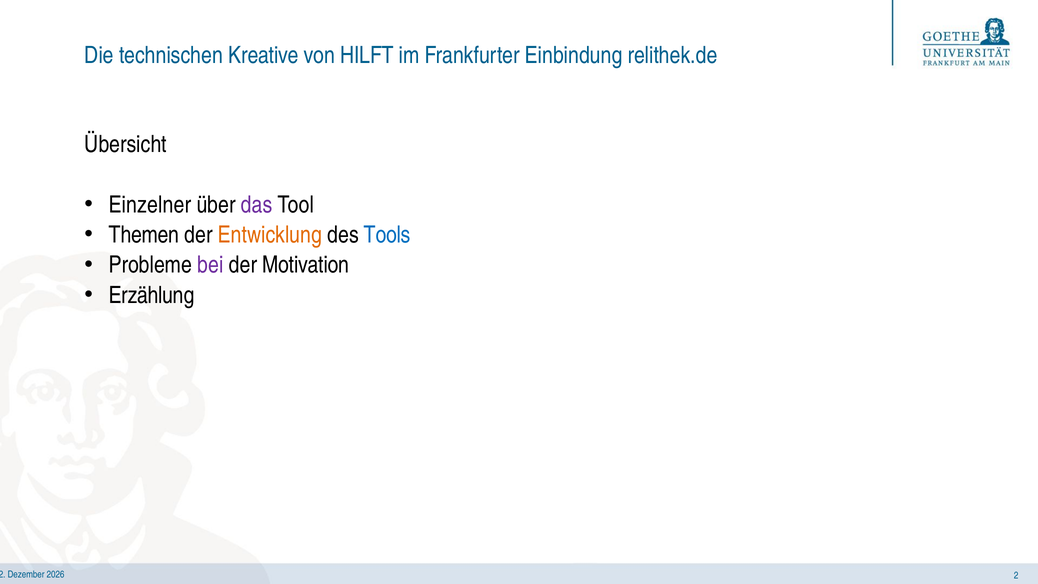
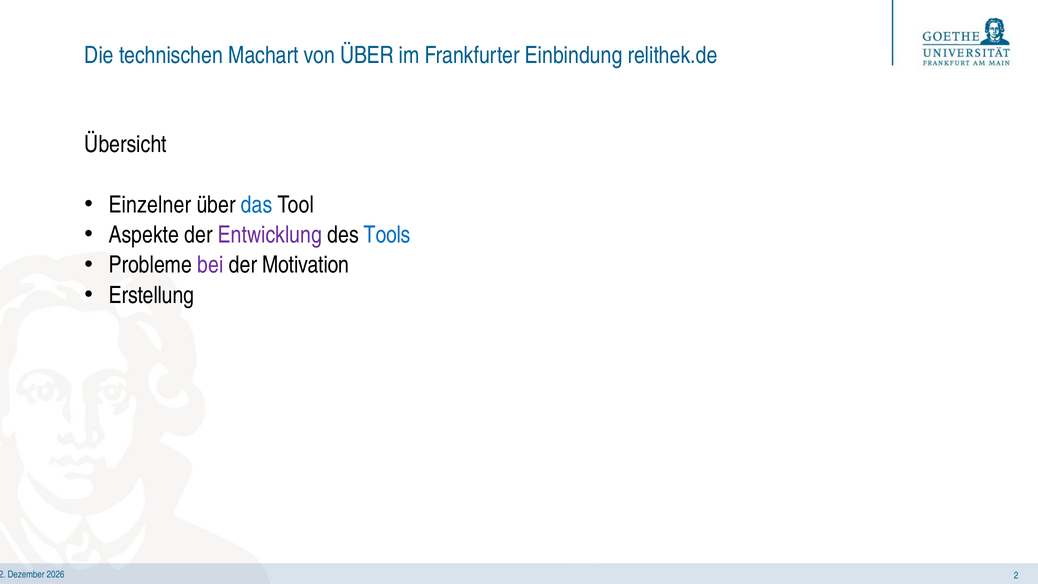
Kreative: Kreative -> Machart
von HILFT: HILFT -> ÜBER
das colour: purple -> blue
Themen: Themen -> Aspekte
Entwicklung colour: orange -> purple
Erzählung: Erzählung -> Erstellung
